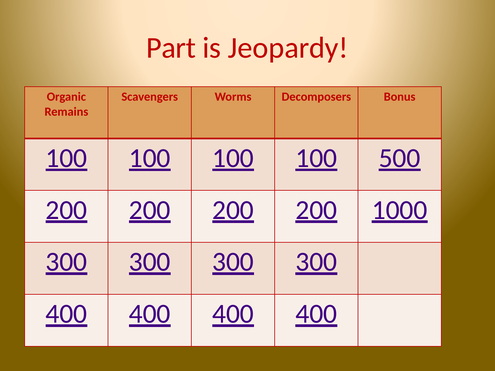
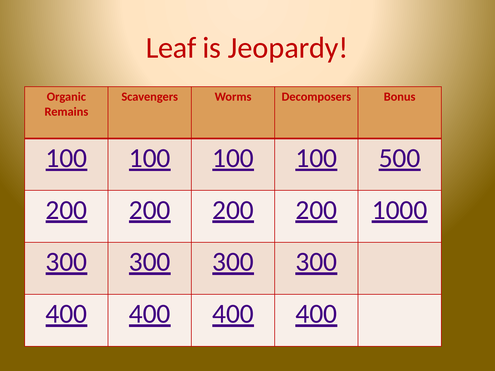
Part: Part -> Leaf
